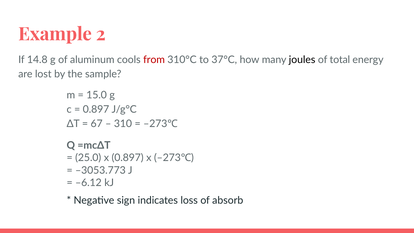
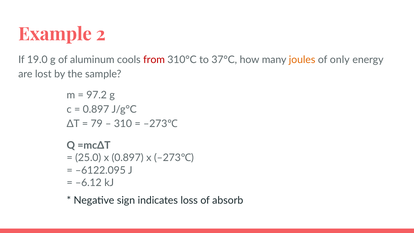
14.8: 14.8 -> 19.0
joules colour: black -> orange
total: total -> only
15.0: 15.0 -> 97.2
67: 67 -> 79
–3053.773: –3053.773 -> –6122.095
